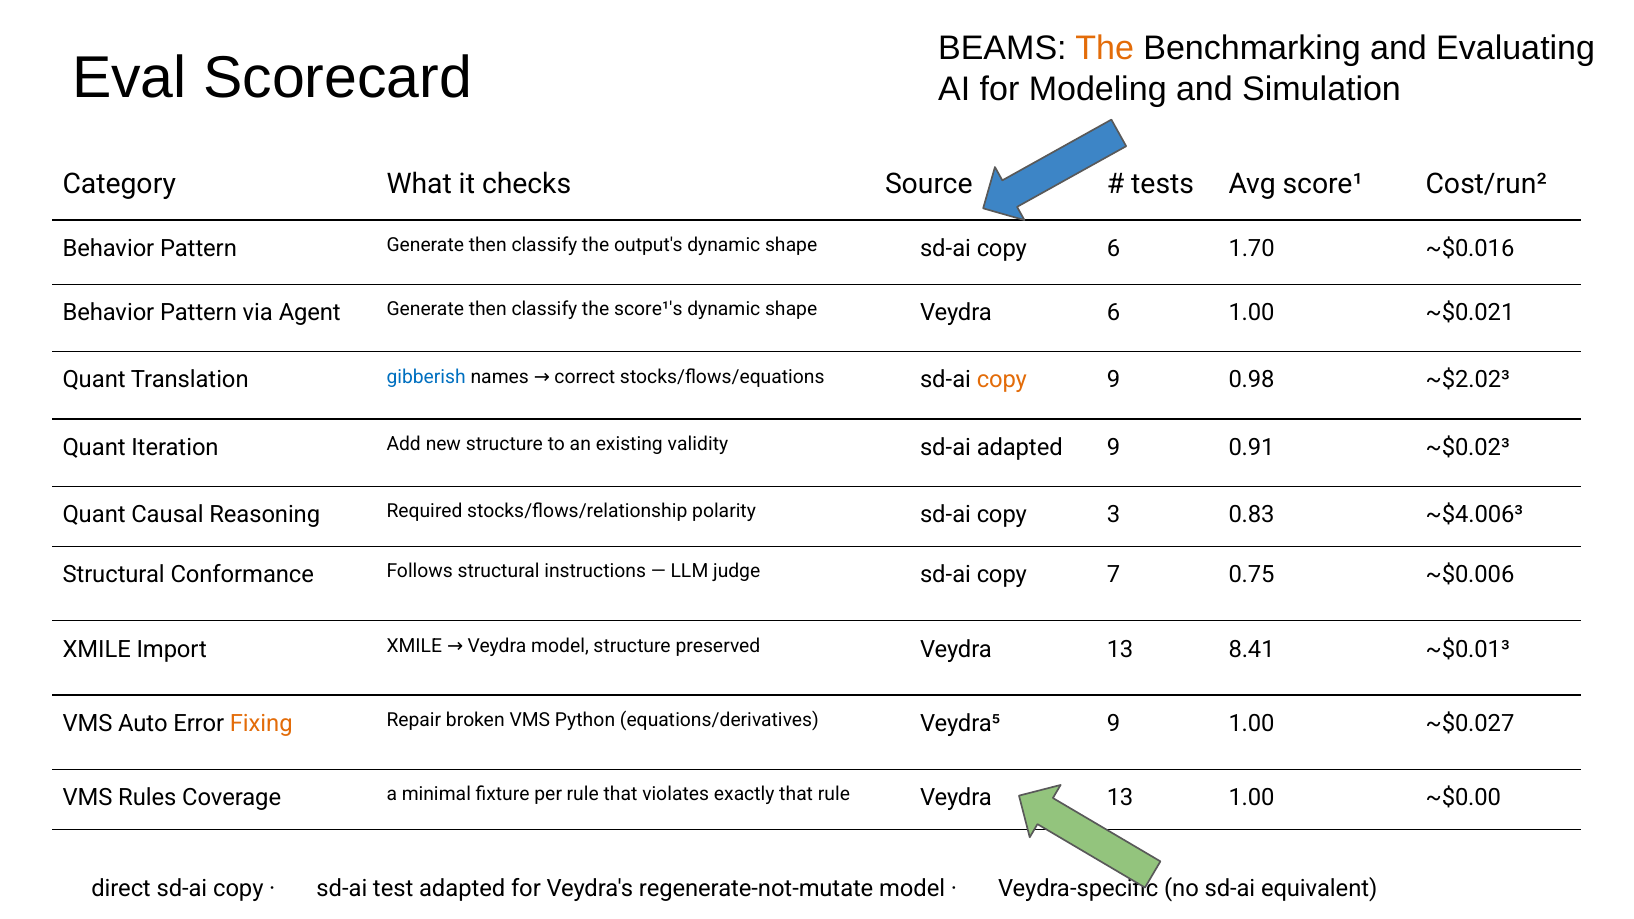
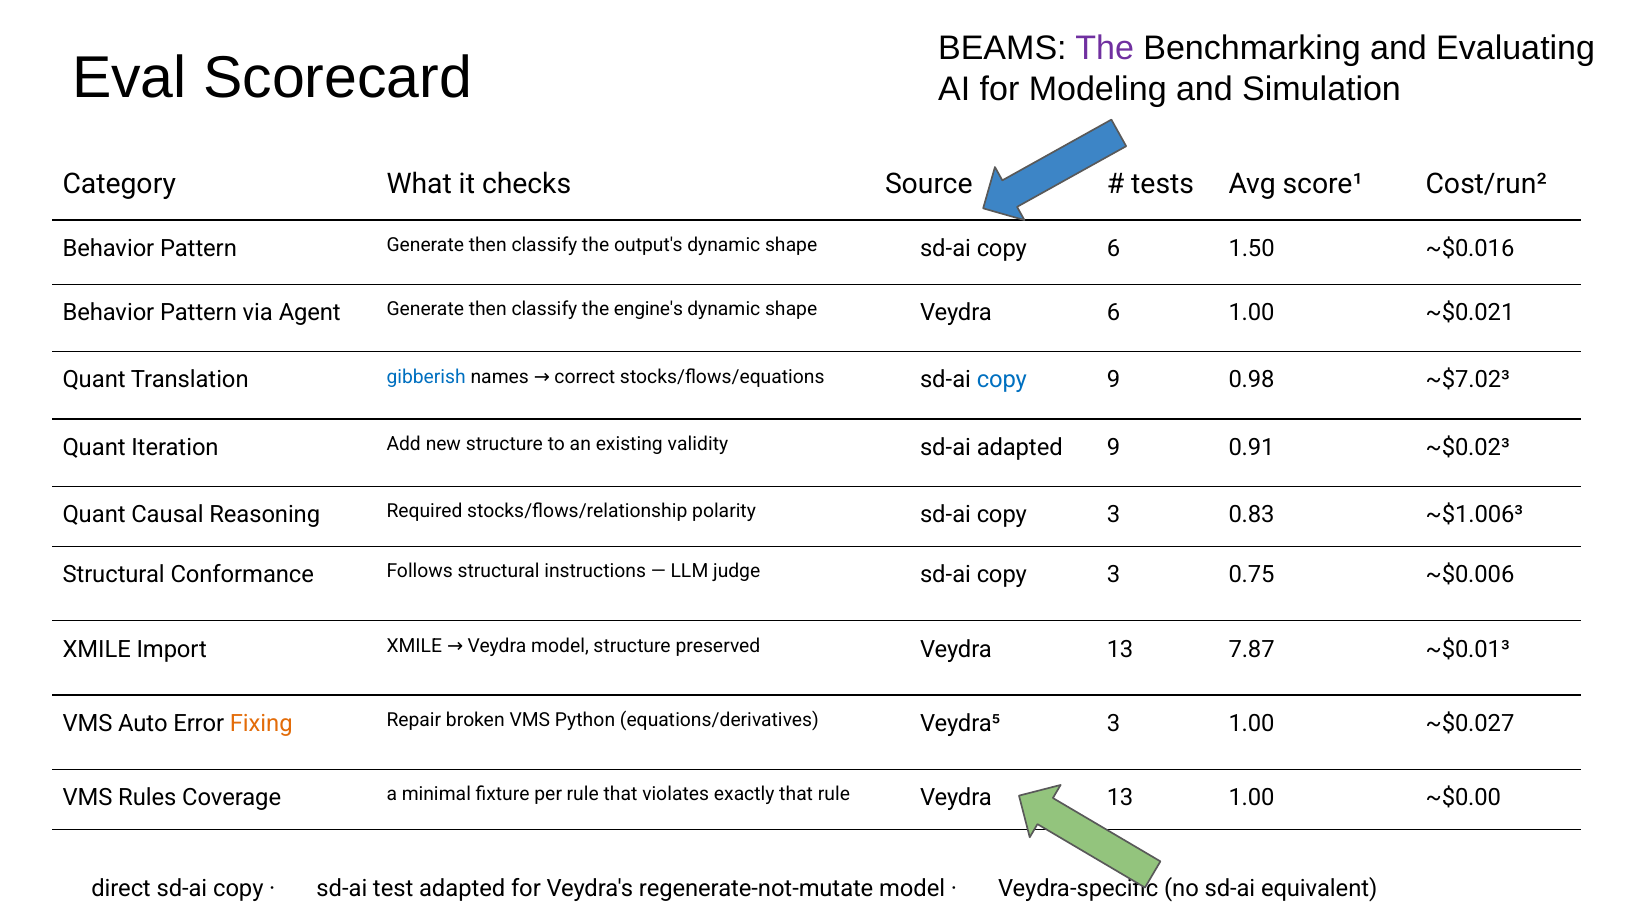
The at (1105, 48) colour: orange -> purple
1.70: 1.70 -> 1.50
score¹'s: score¹'s -> engine's
copy at (1002, 380) colour: orange -> blue
~$2.02³: ~$2.02³ -> ~$7.02³
~$4.006³: ~$4.006³ -> ~$1.006³
7 at (1114, 575): 7 -> 3
8.41: 8.41 -> 7.87
9 at (1114, 724): 9 -> 3
